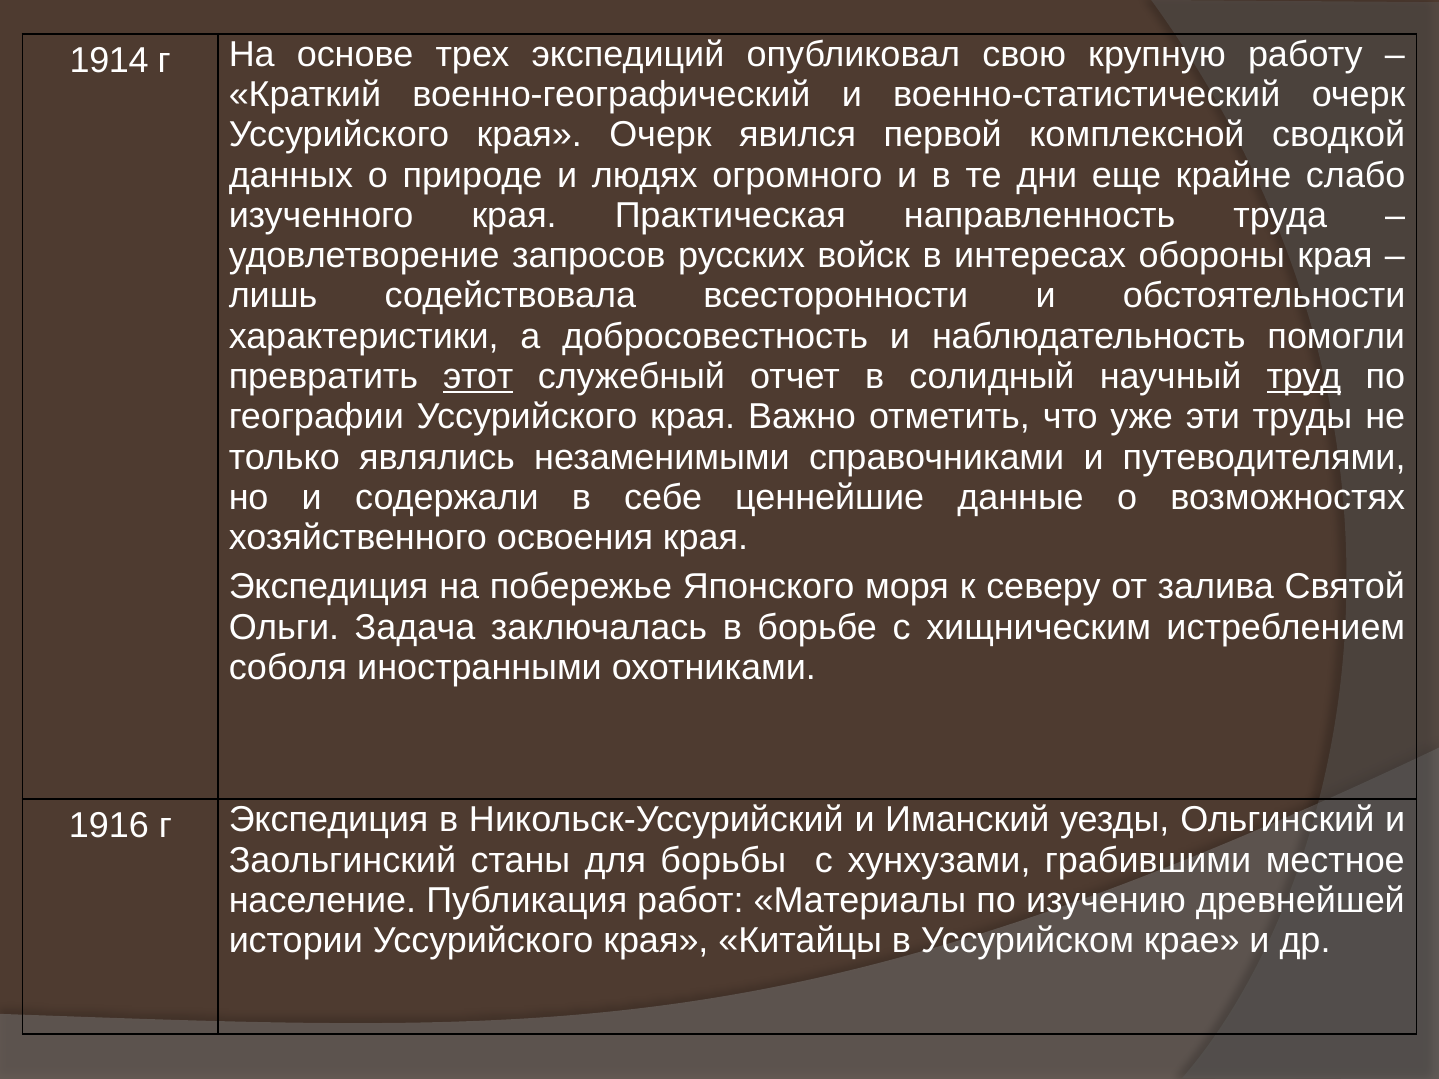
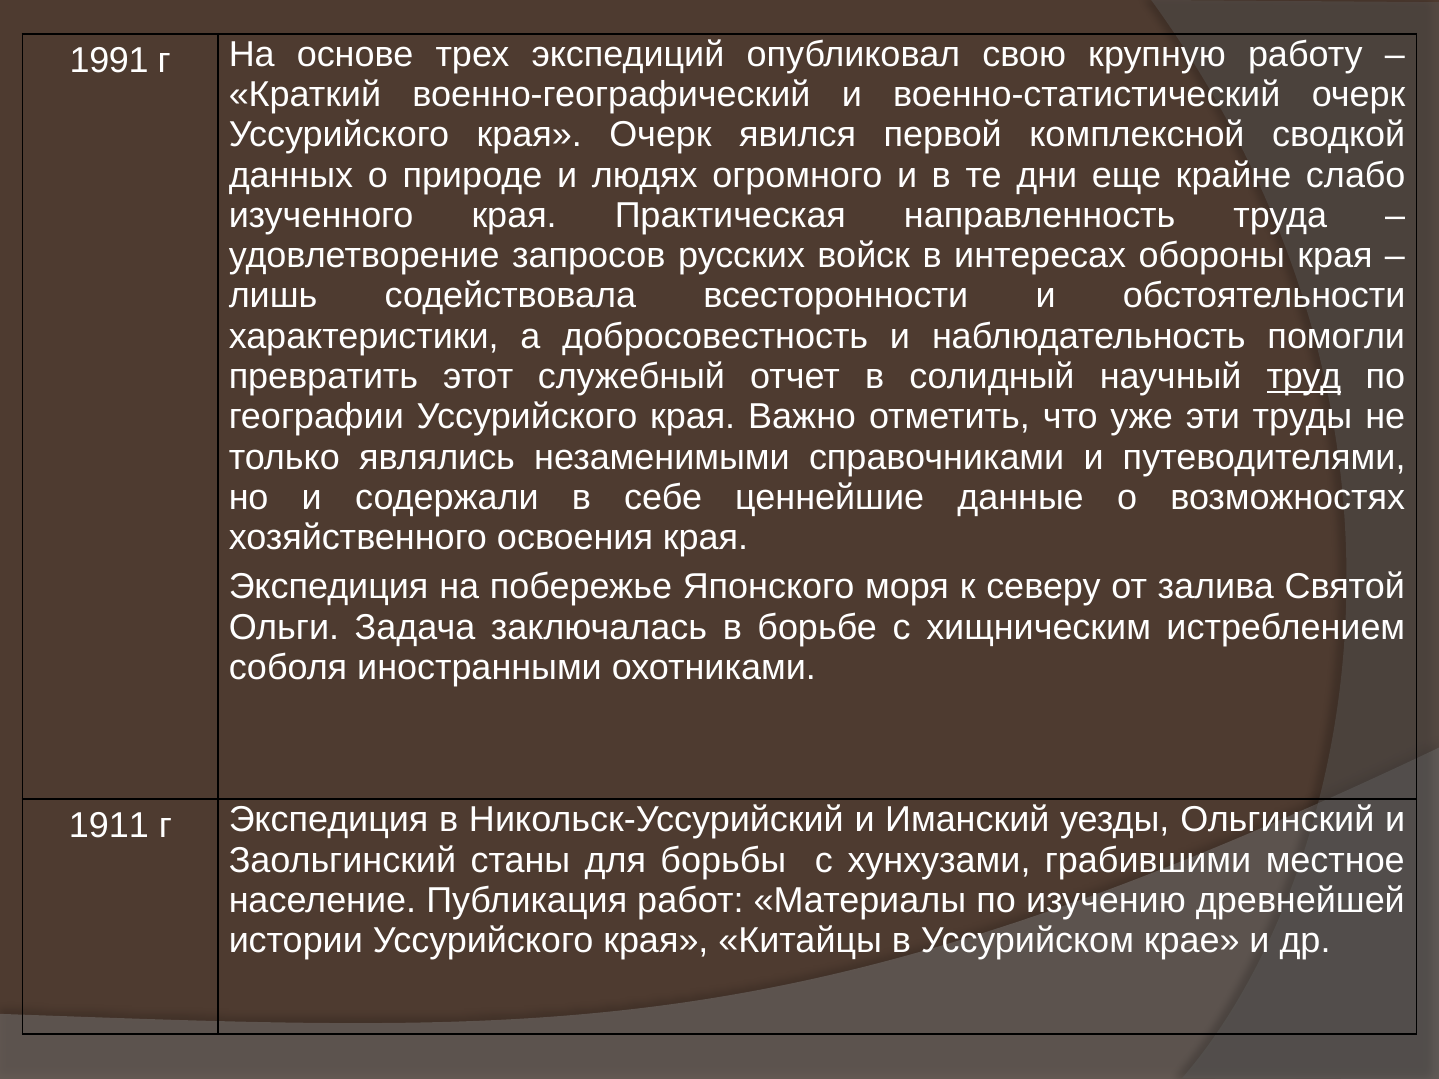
1914: 1914 -> 1991
этот underline: present -> none
1916: 1916 -> 1911
